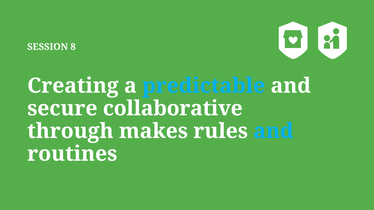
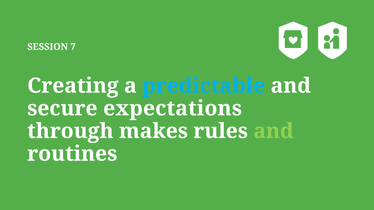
8: 8 -> 7
collaborative: collaborative -> expectations
and at (274, 131) colour: light blue -> light green
